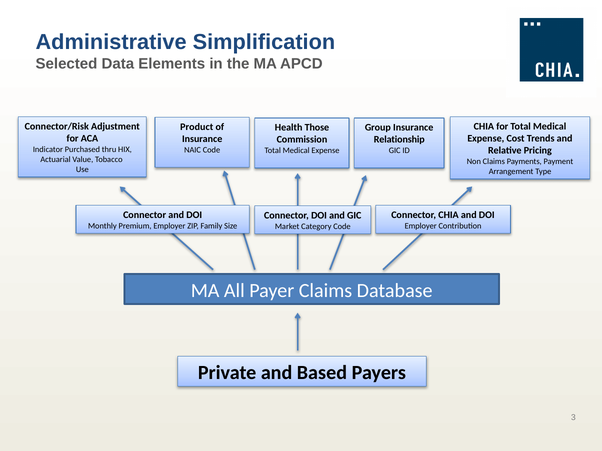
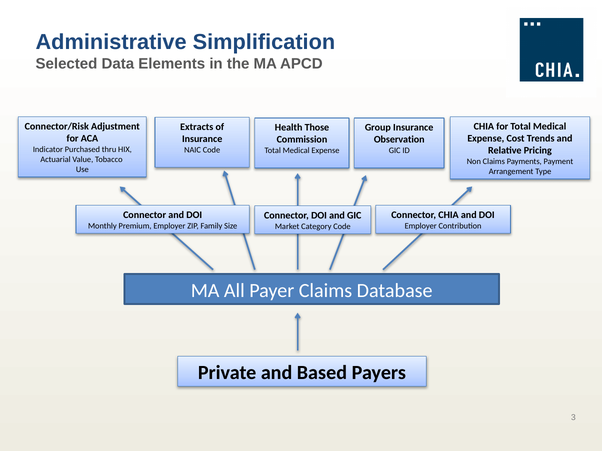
Product: Product -> Extracts
Relationship: Relationship -> Observation
